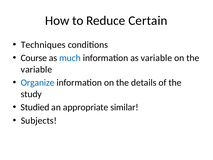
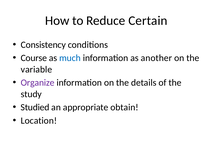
Techniques: Techniques -> Consistency
as variable: variable -> another
Organize colour: blue -> purple
similar: similar -> obtain
Subjects: Subjects -> Location
